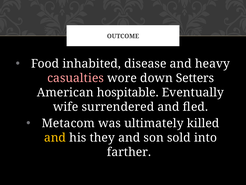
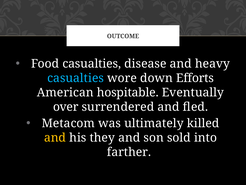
Food inhabited: inhabited -> casualties
casualties at (76, 78) colour: pink -> light blue
Setters: Setters -> Efforts
wife: wife -> over
